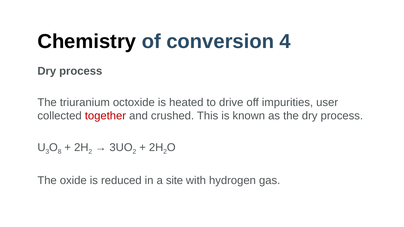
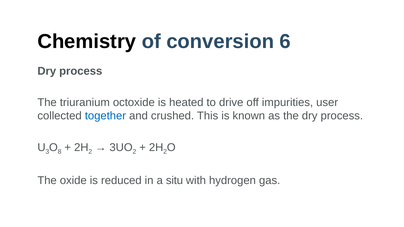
4: 4 -> 6
together colour: red -> blue
site: site -> situ
